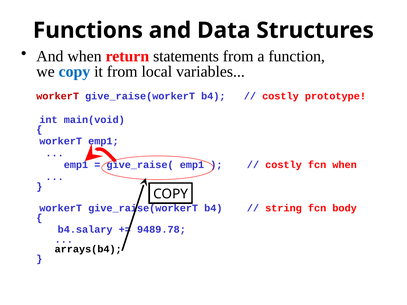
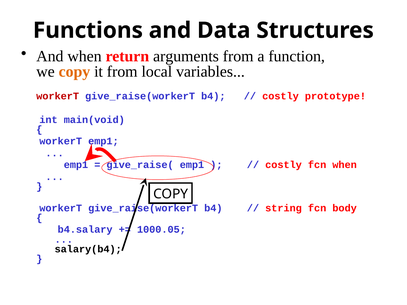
statements: statements -> arguments
copy at (74, 72) colour: blue -> orange
9489.78: 9489.78 -> 1000.05
arrays(b4: arrays(b4 -> salary(b4
